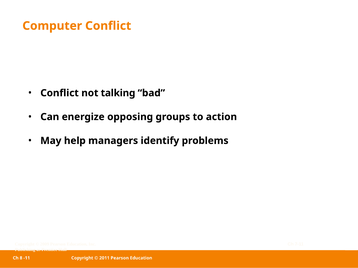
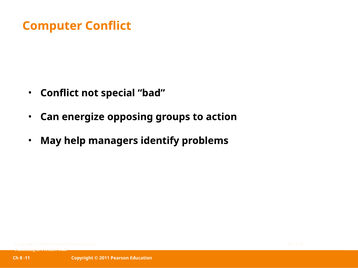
talking: talking -> special
